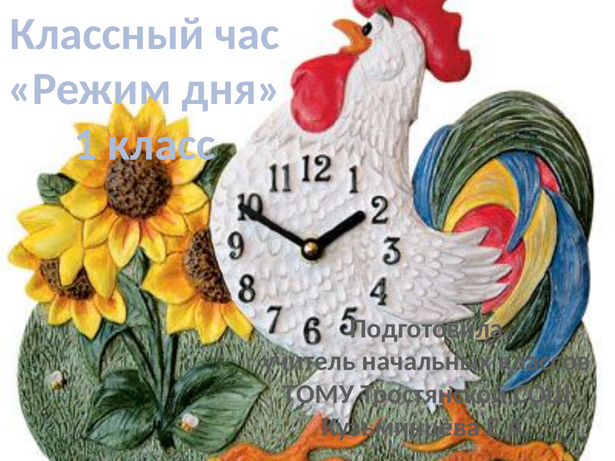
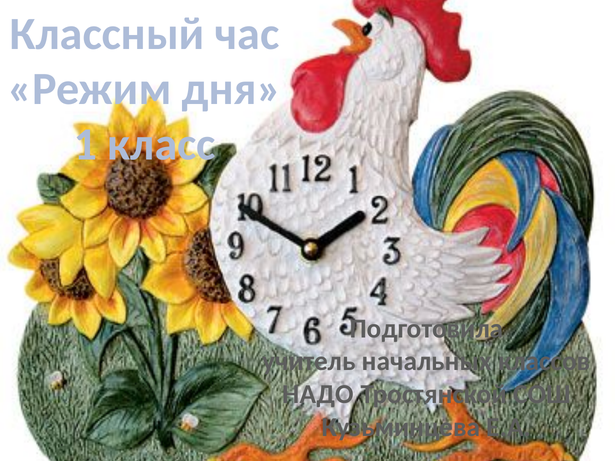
ТОМУ: ТОМУ -> НАДО
